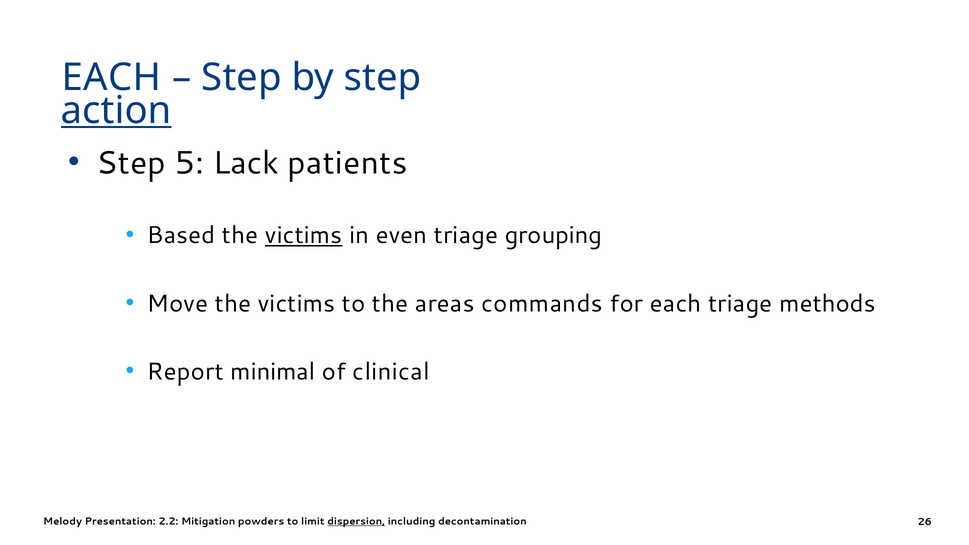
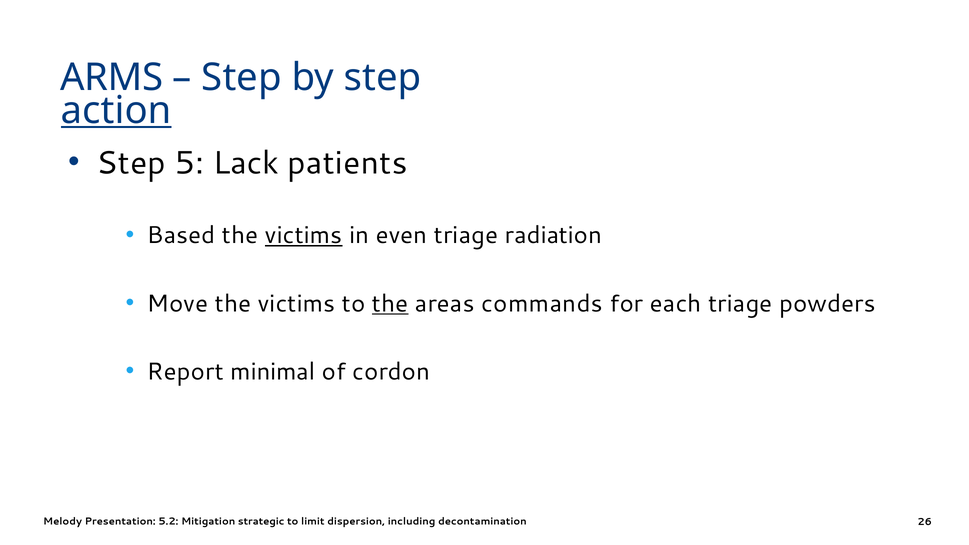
EACH at (111, 77): EACH -> ARMS
grouping: grouping -> radiation
the at (390, 304) underline: none -> present
methods: methods -> powders
clinical: clinical -> cordon
2.2: 2.2 -> 5.2
powders: powders -> strategic
dispersion underline: present -> none
